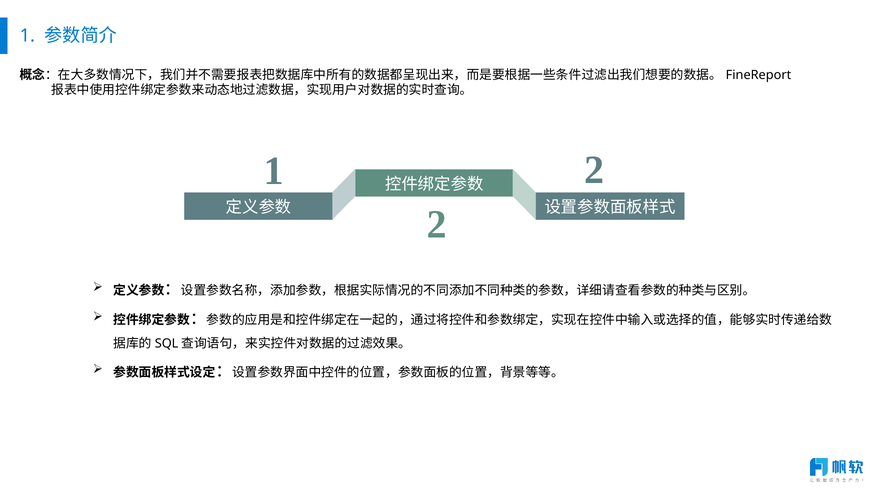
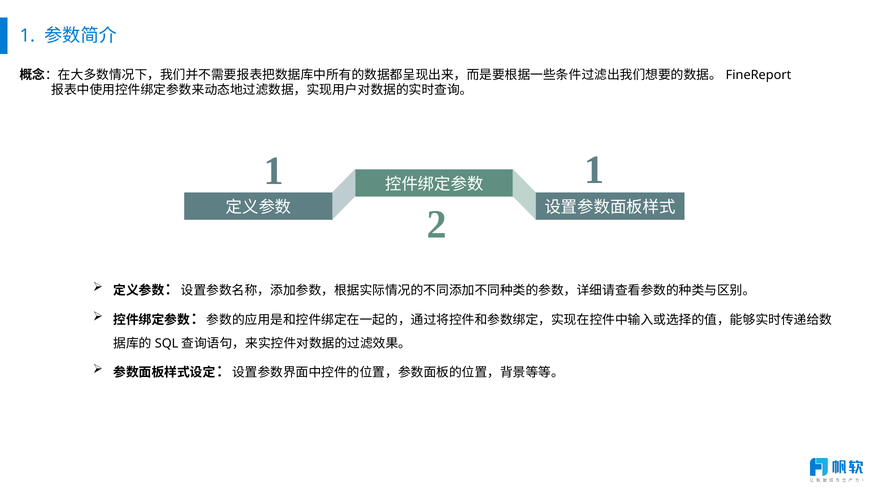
1 2: 2 -> 1
